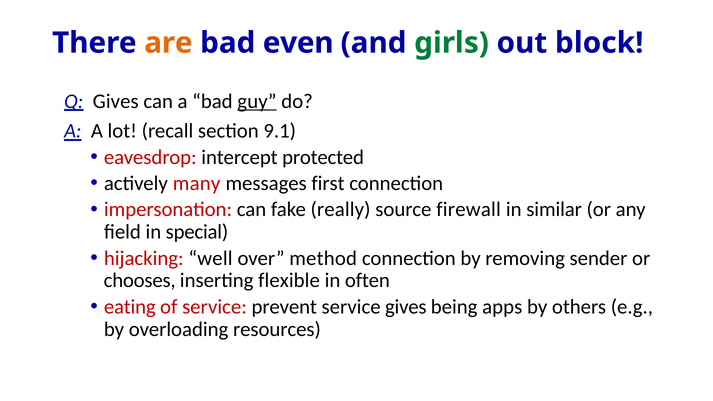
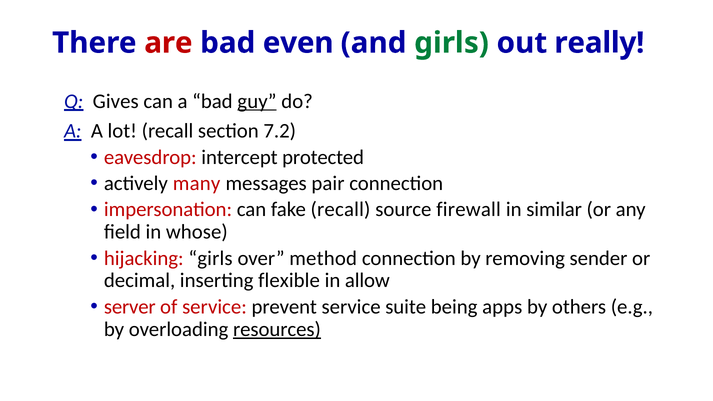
are colour: orange -> red
block: block -> really
9.1: 9.1 -> 7.2
first: first -> pair
fake really: really -> recall
special: special -> whose
hijacking well: well -> girls
chooses: chooses -> decimal
often: often -> allow
eating: eating -> server
service gives: gives -> suite
resources underline: none -> present
